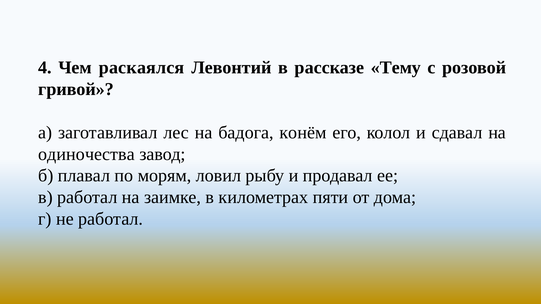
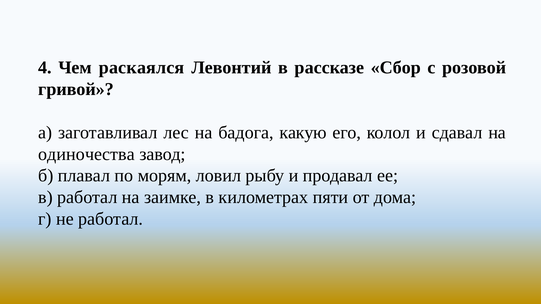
Тему: Тему -> Сбор
конём: конём -> какую
